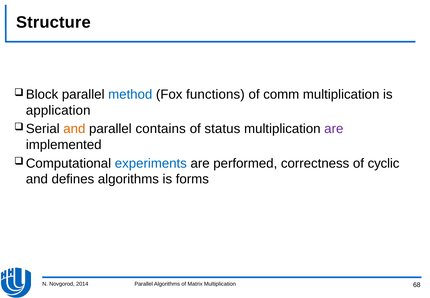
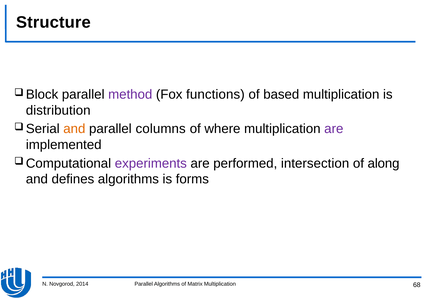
method colour: blue -> purple
comm: comm -> based
application: application -> distribution
contains: contains -> columns
status: status -> where
experiments colour: blue -> purple
correctness: correctness -> intersection
cyclic: cyclic -> along
